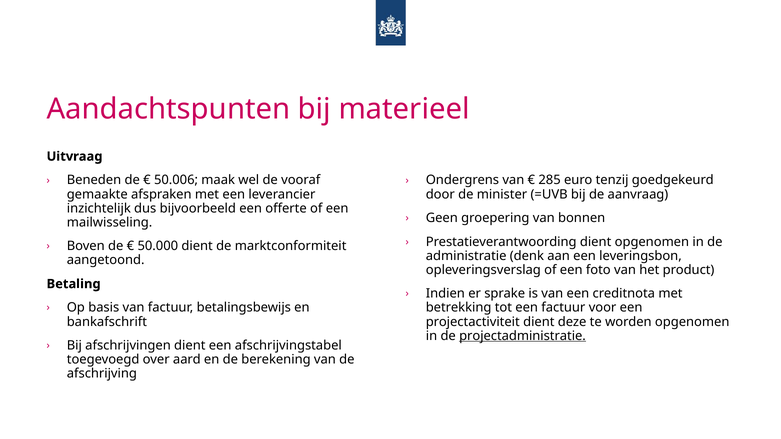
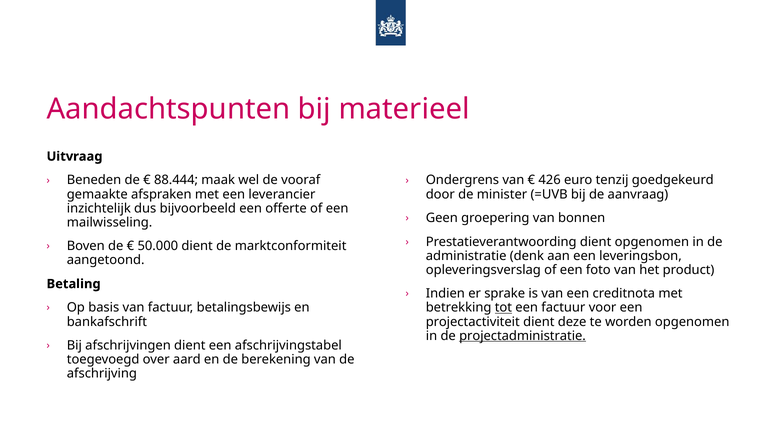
50.006: 50.006 -> 88.444
285: 285 -> 426
tot underline: none -> present
